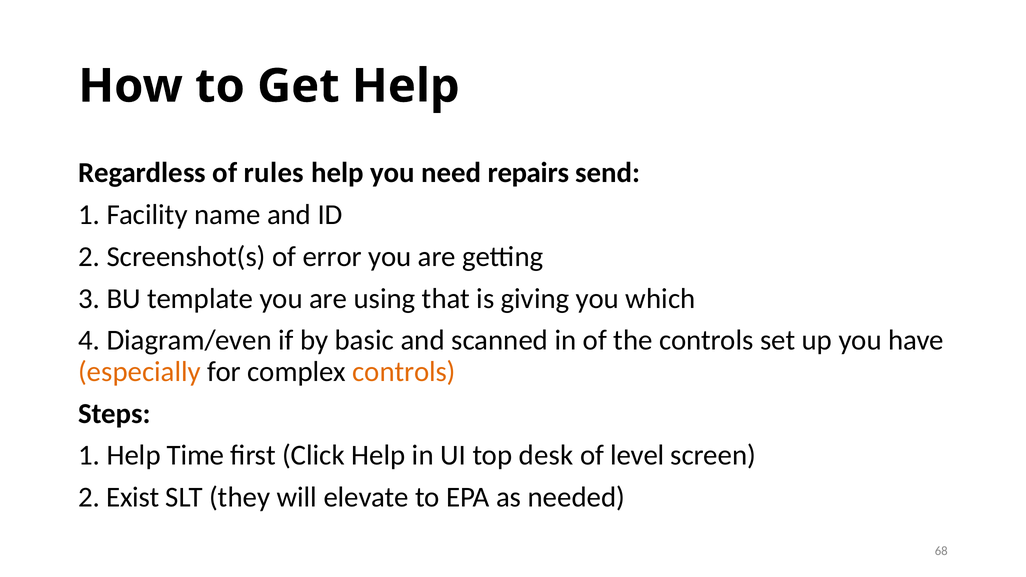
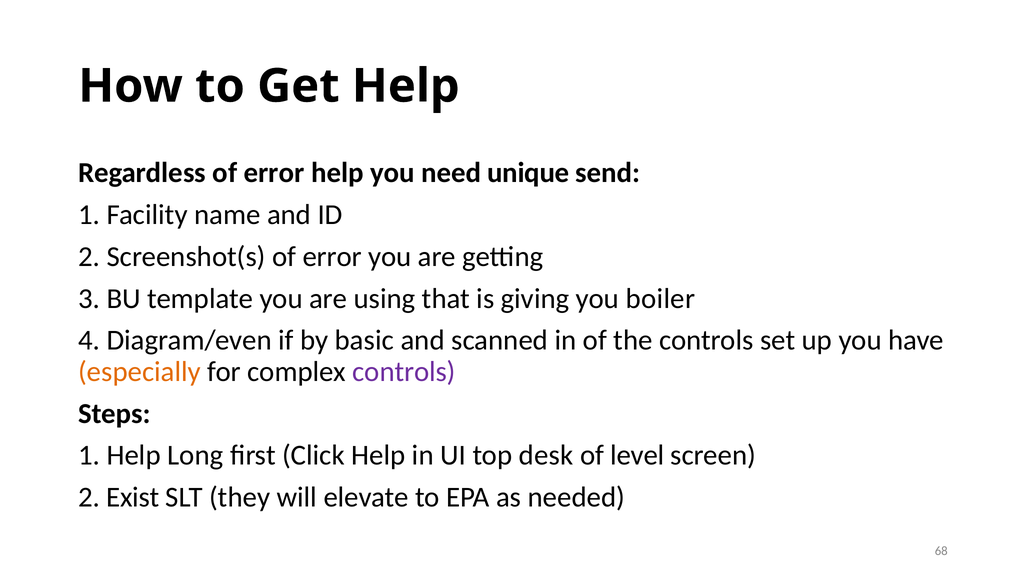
Regardless of rules: rules -> error
repairs: repairs -> unique
which: which -> boiler
controls at (404, 372) colour: orange -> purple
Time: Time -> Long
